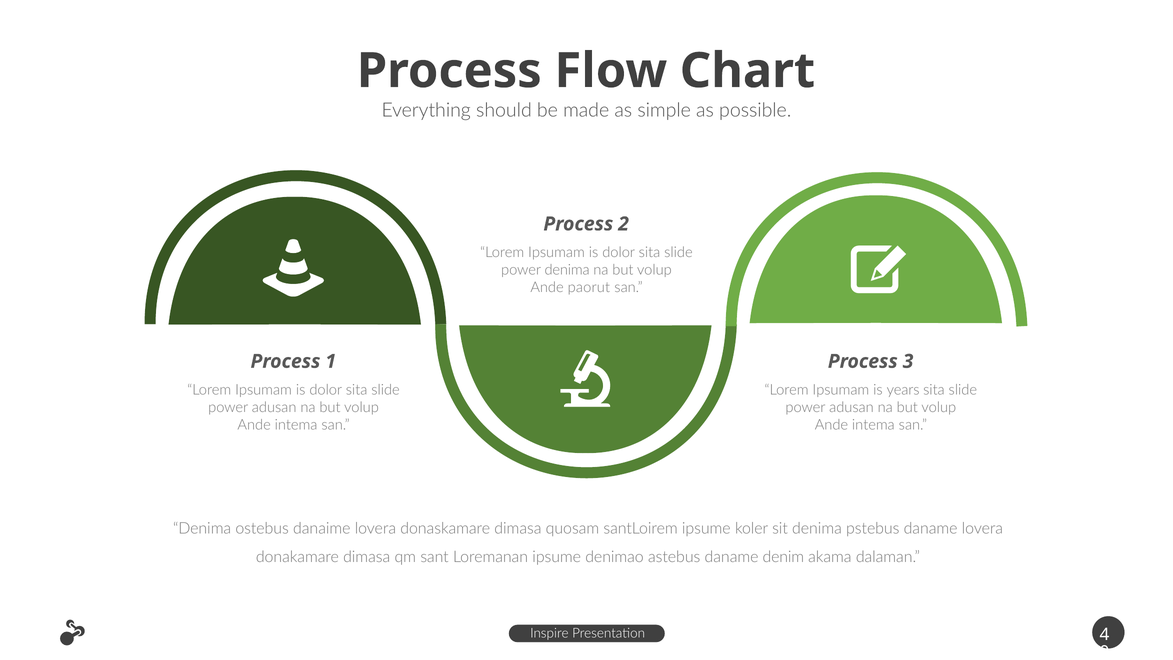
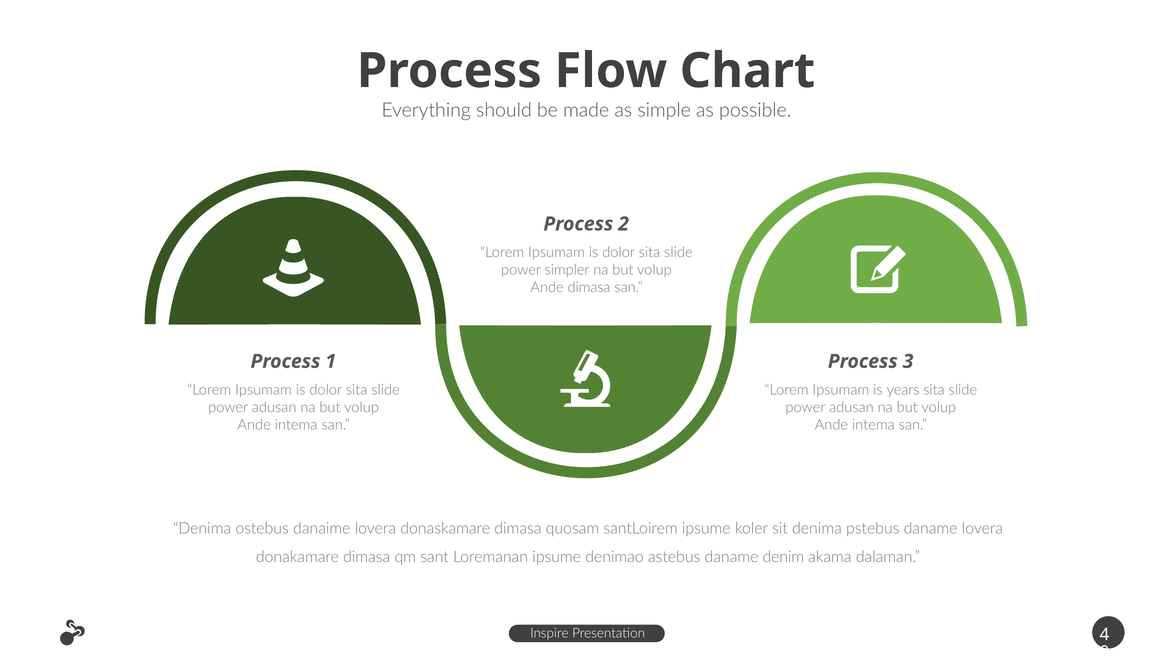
power denima: denima -> simpler
Ande paorut: paorut -> dimasa
